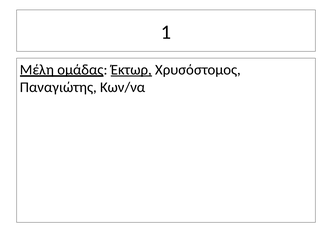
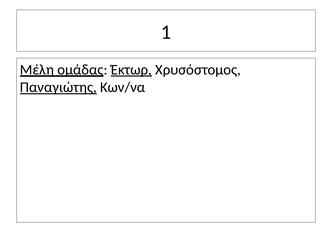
Παναγιώτης underline: none -> present
